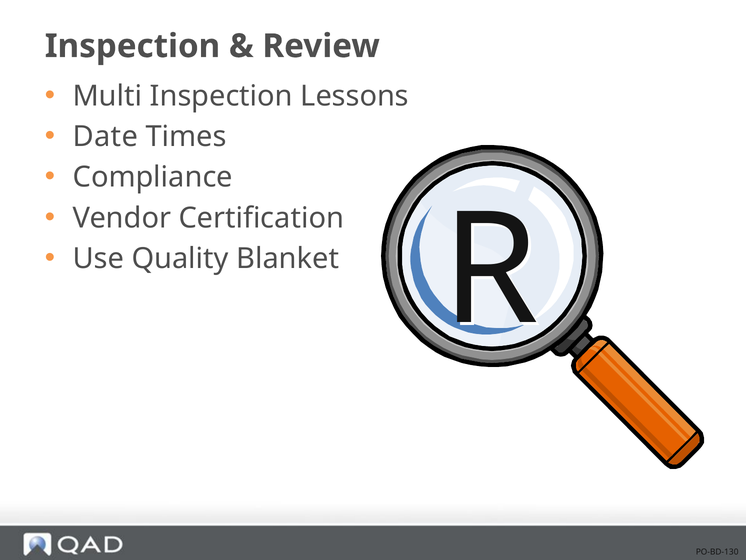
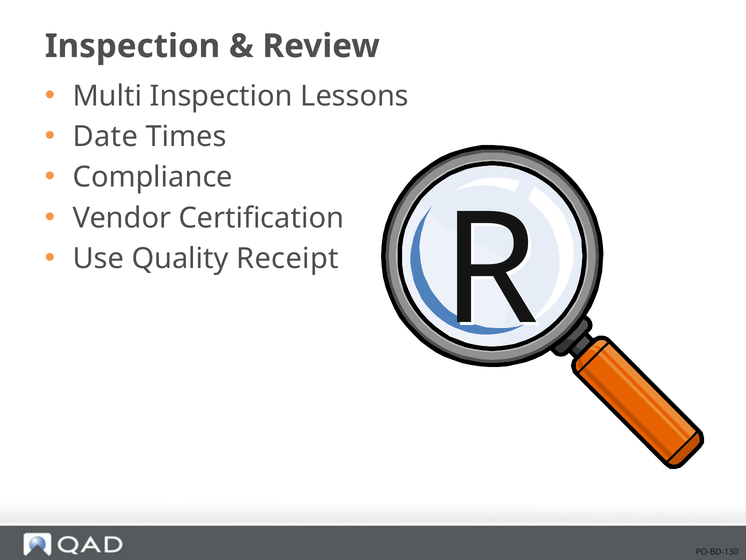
Blanket: Blanket -> Receipt
